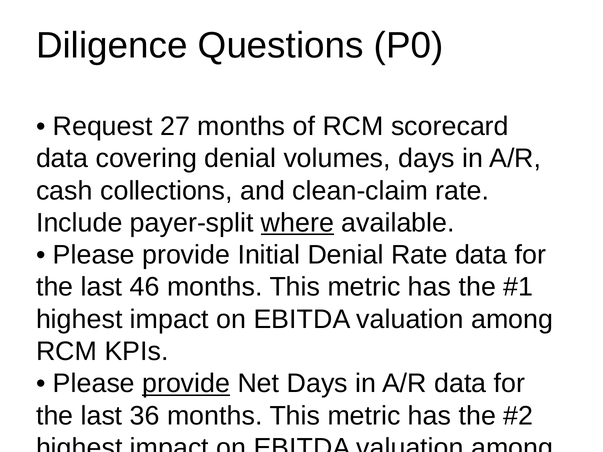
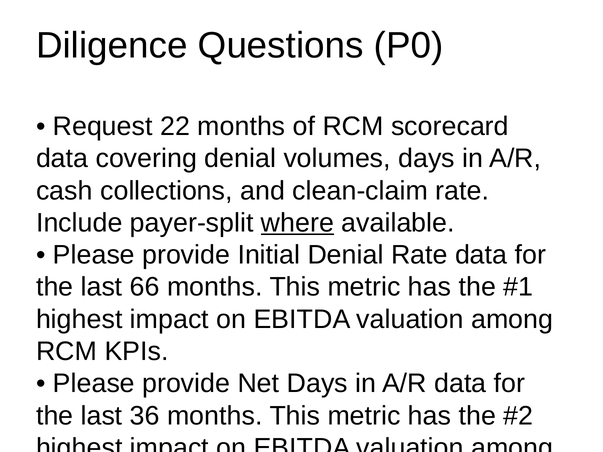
27: 27 -> 22
46: 46 -> 66
provide at (186, 384) underline: present -> none
